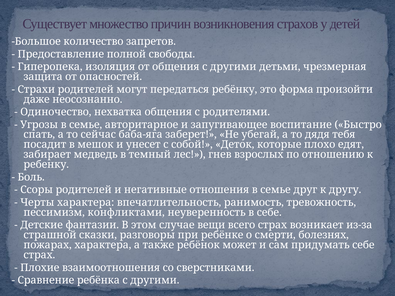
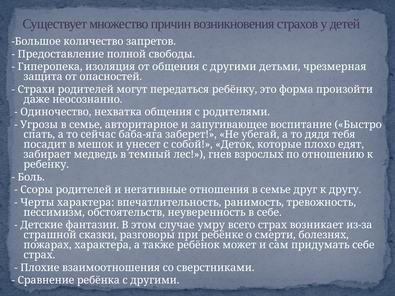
конфликтами: конфликтами -> обстоятельств
вещи: вещи -> умру
